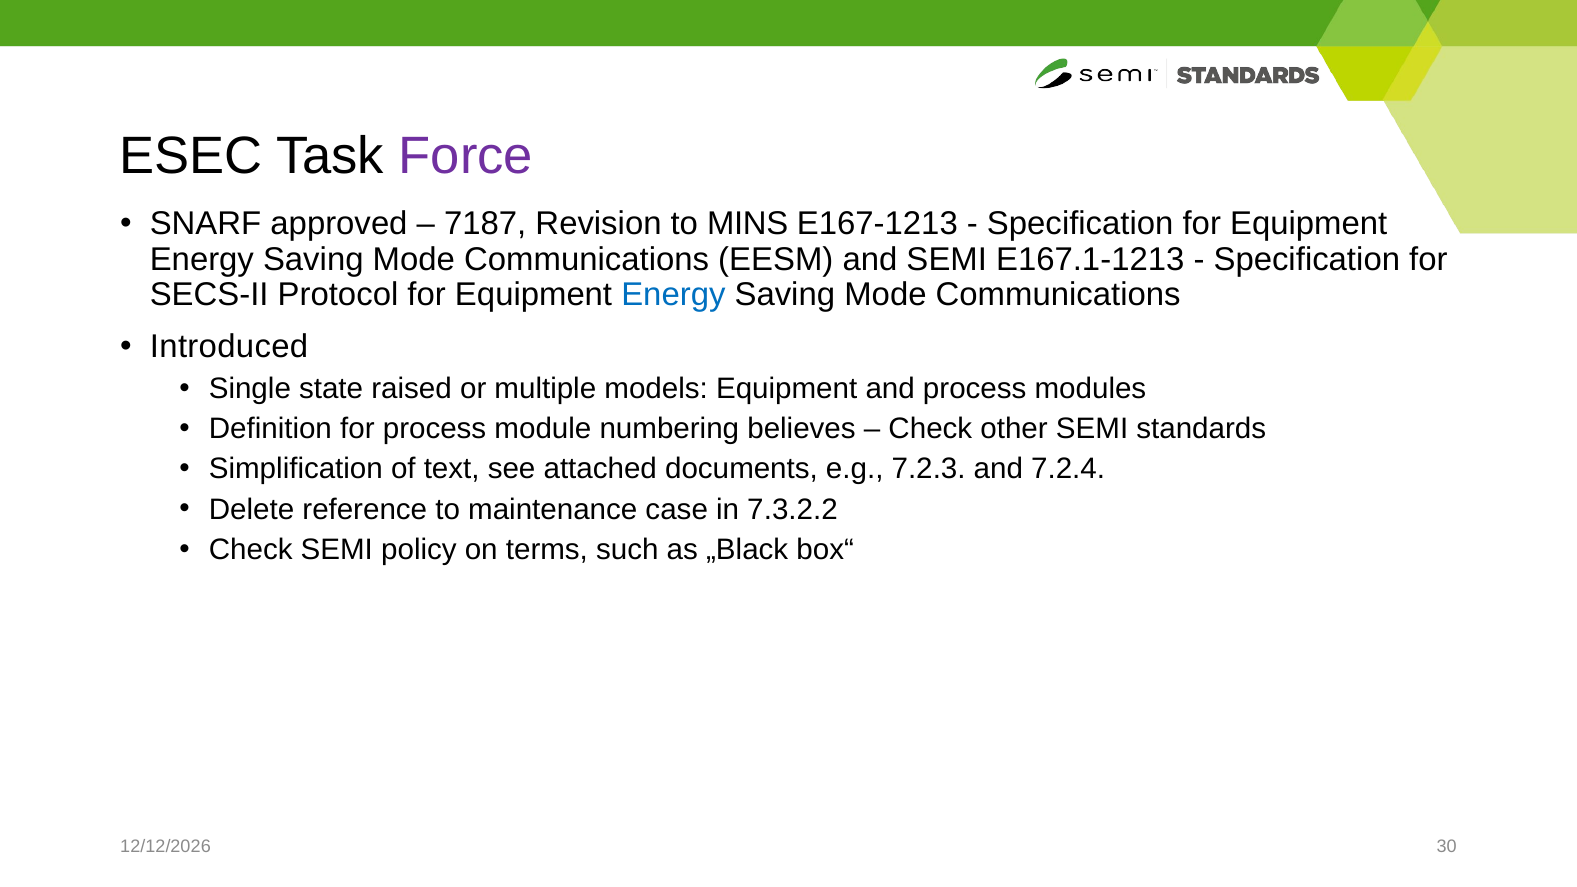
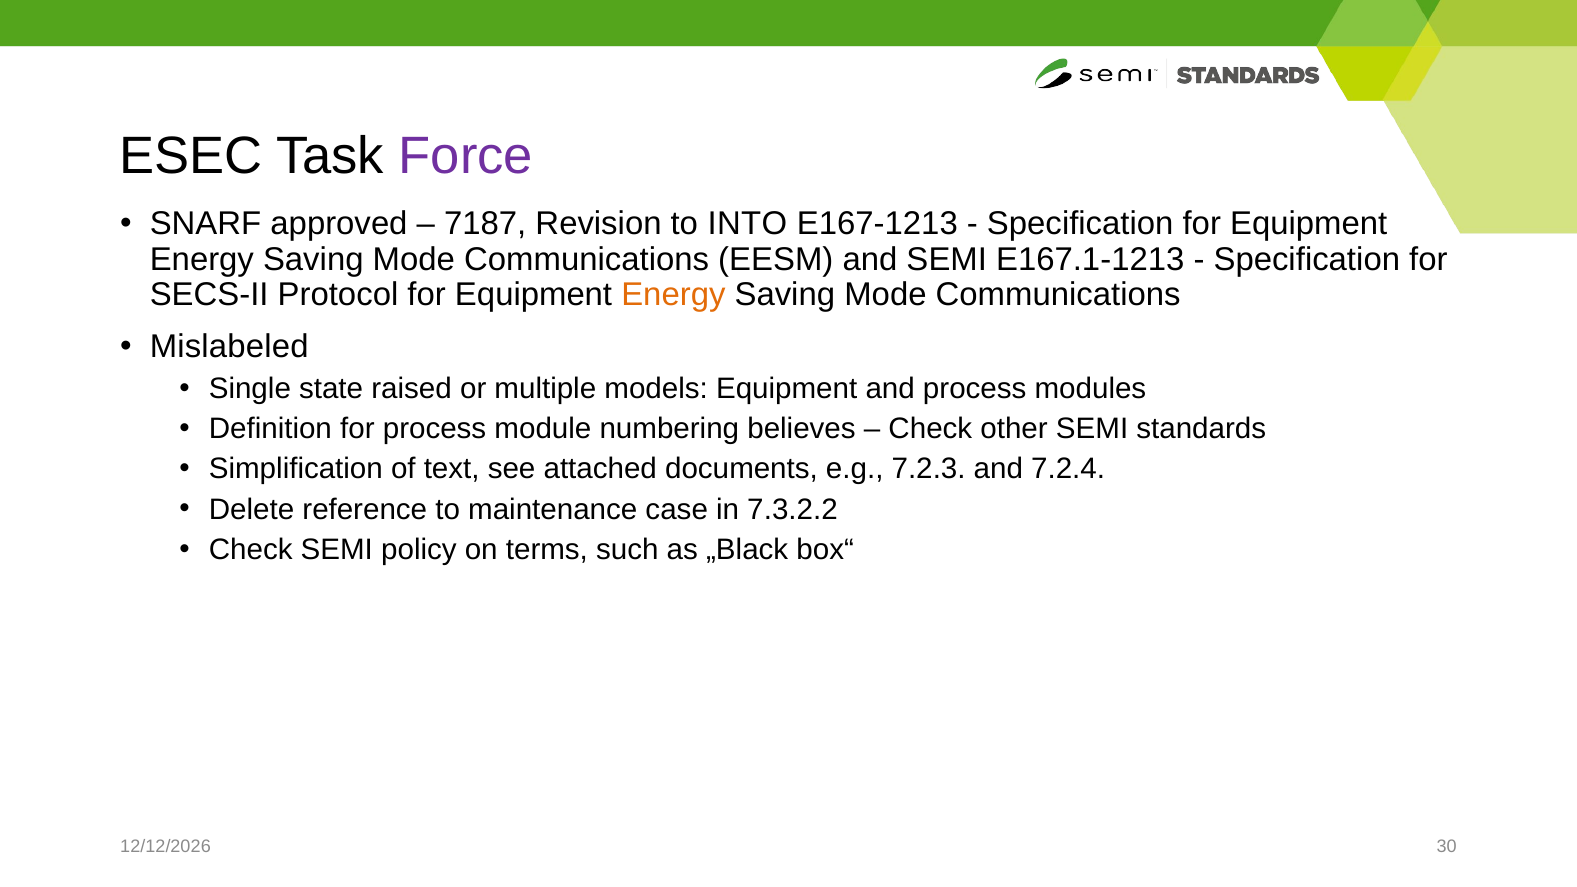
MINS: MINS -> INTO
Energy at (673, 295) colour: blue -> orange
Introduced: Introduced -> Mislabeled
